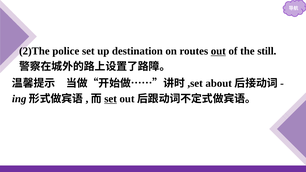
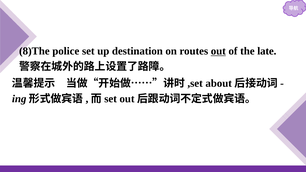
2)The: 2)The -> 8)The
still: still -> late
set at (111, 99) underline: present -> none
